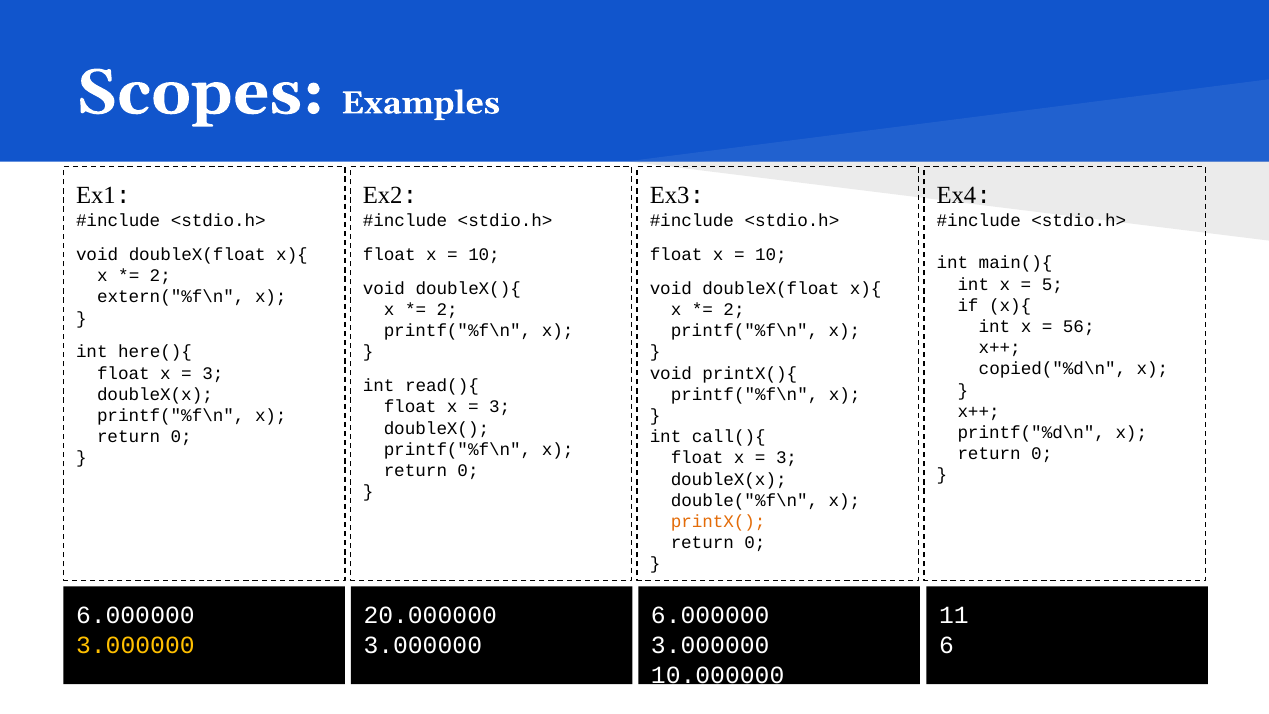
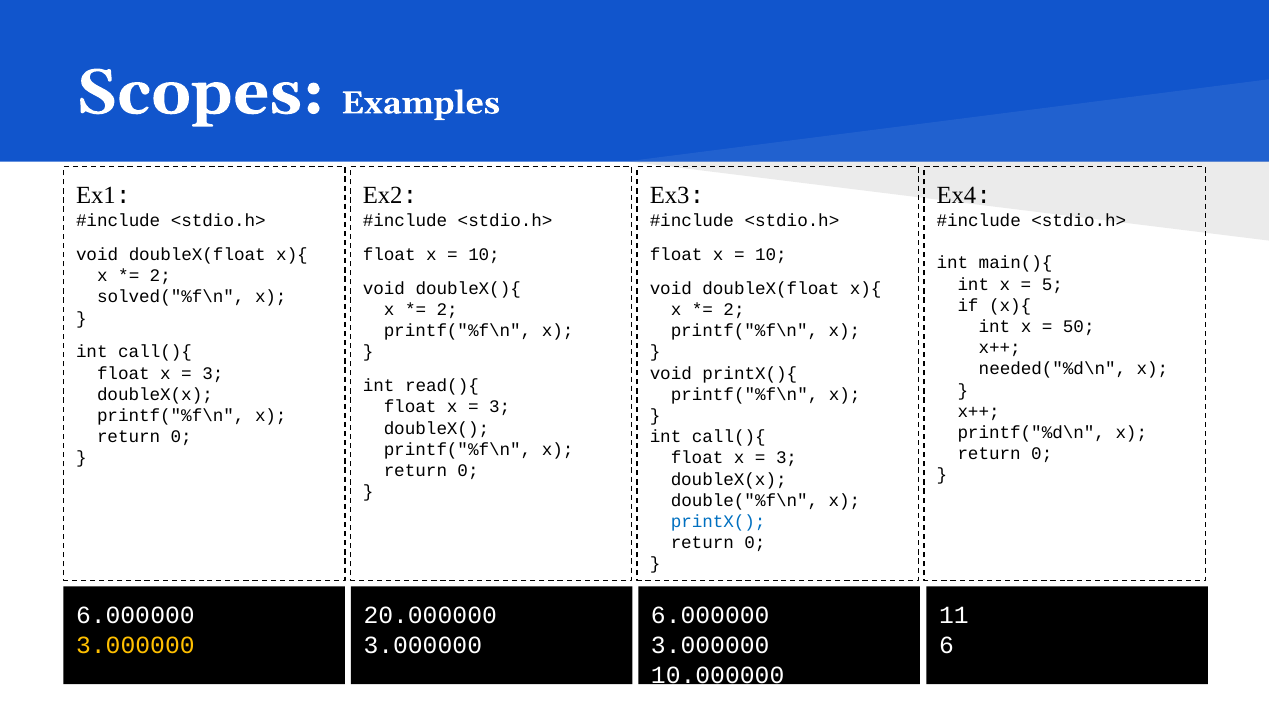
extern("%f\n: extern("%f\n -> solved("%f\n
56: 56 -> 50
here(){ at (155, 352): here(){ -> call(){
copied("%d\n: copied("%d\n -> needed("%d\n
printX( colour: orange -> blue
